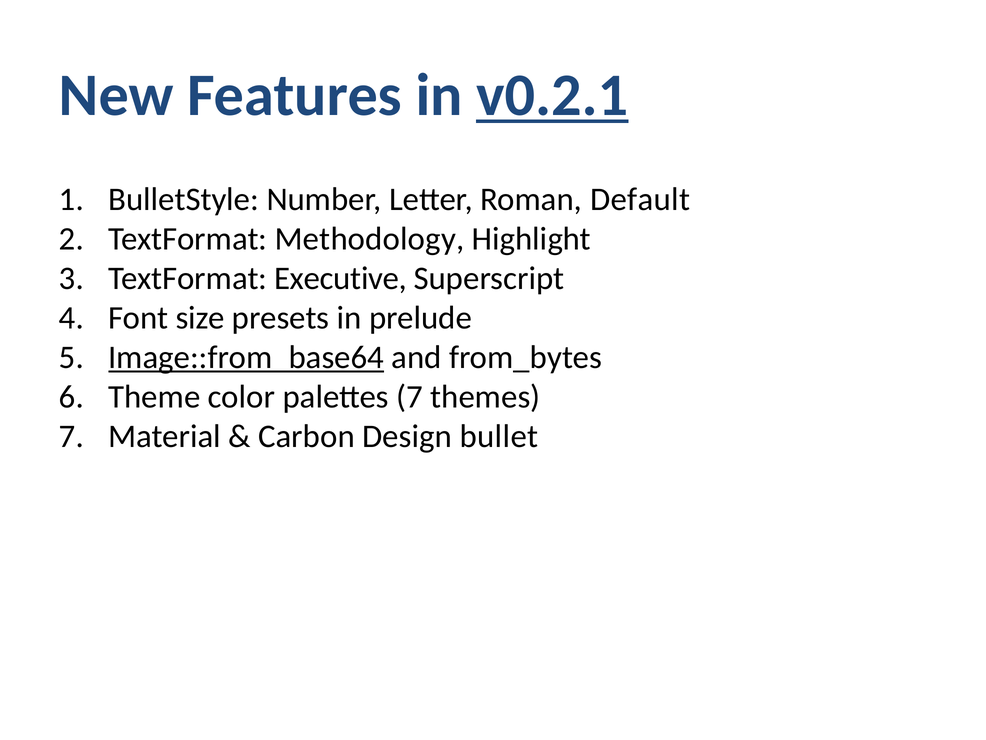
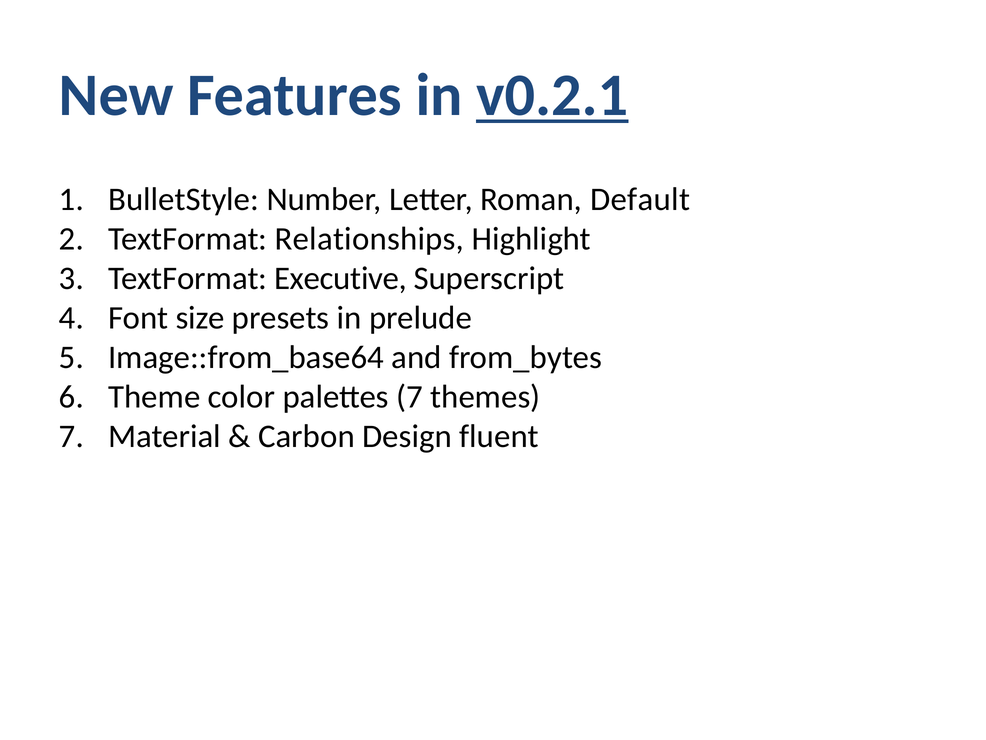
Methodology: Methodology -> Relationships
Image::from_base64 underline: present -> none
bullet: bullet -> fluent
